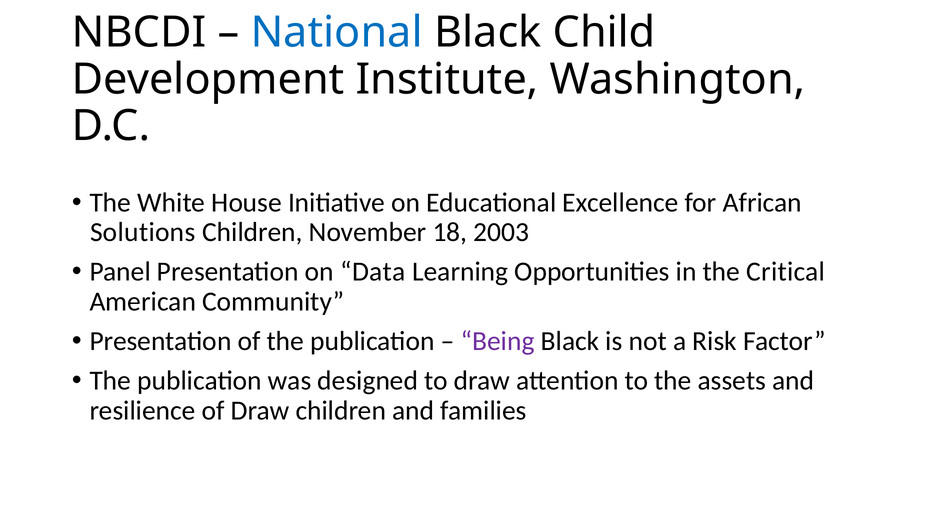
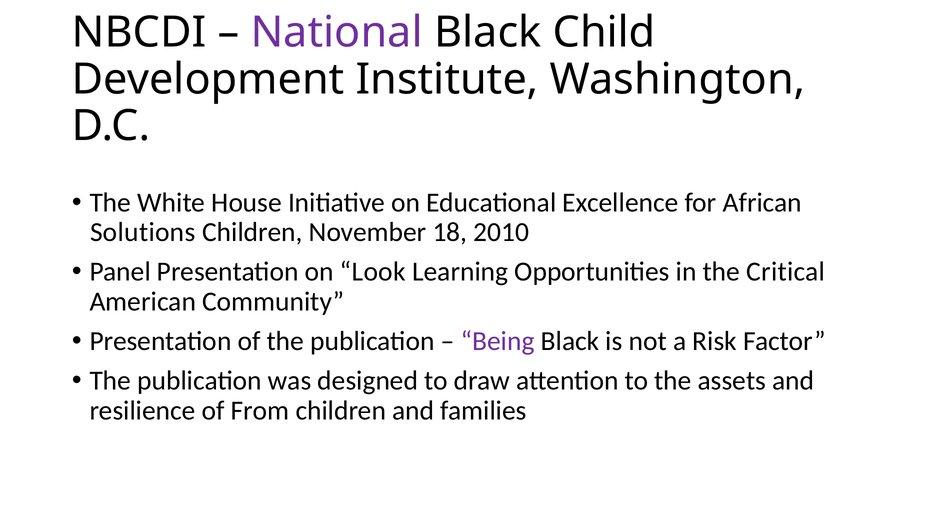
National colour: blue -> purple
2003: 2003 -> 2010
Data: Data -> Look
of Draw: Draw -> From
